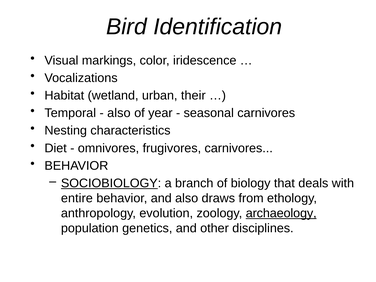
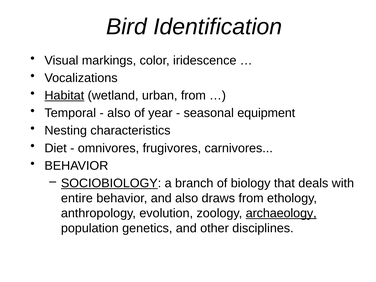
Habitat underline: none -> present
urban their: their -> from
seasonal carnivores: carnivores -> equipment
